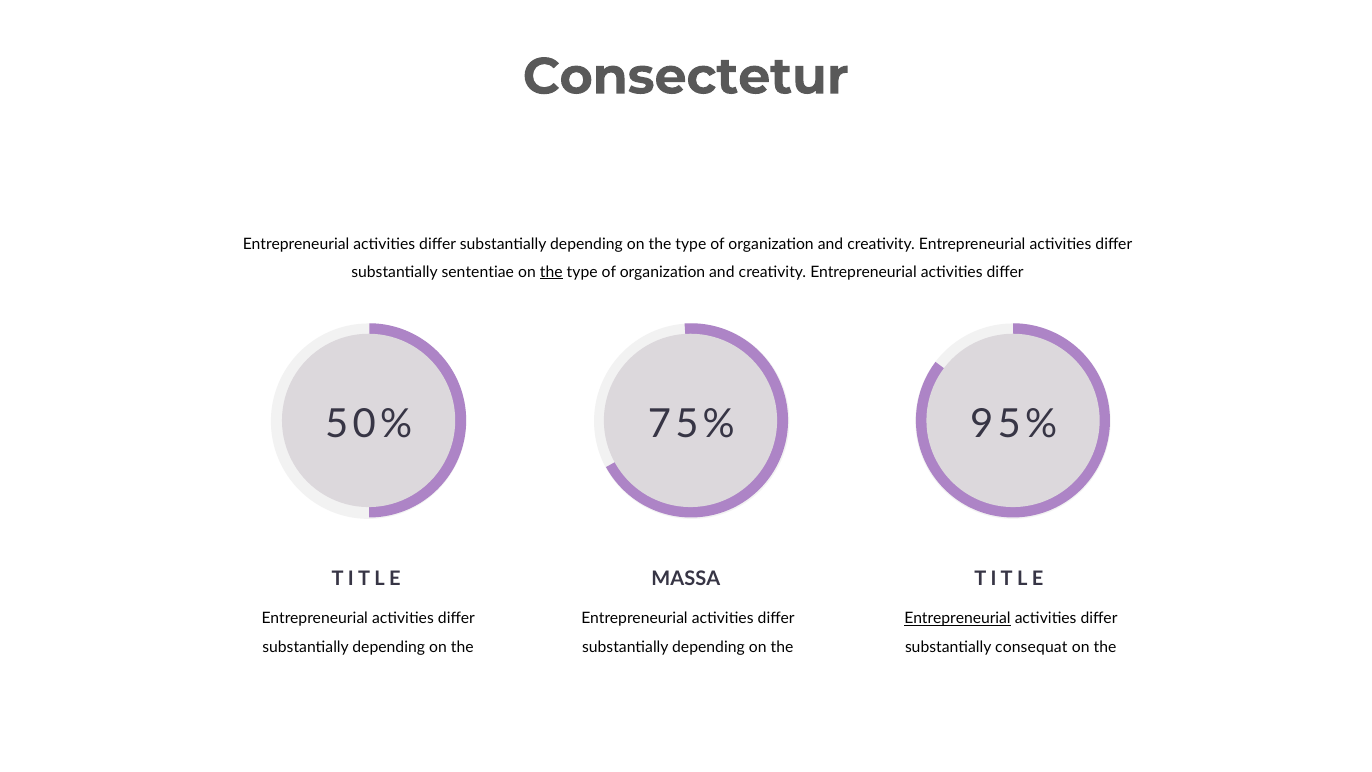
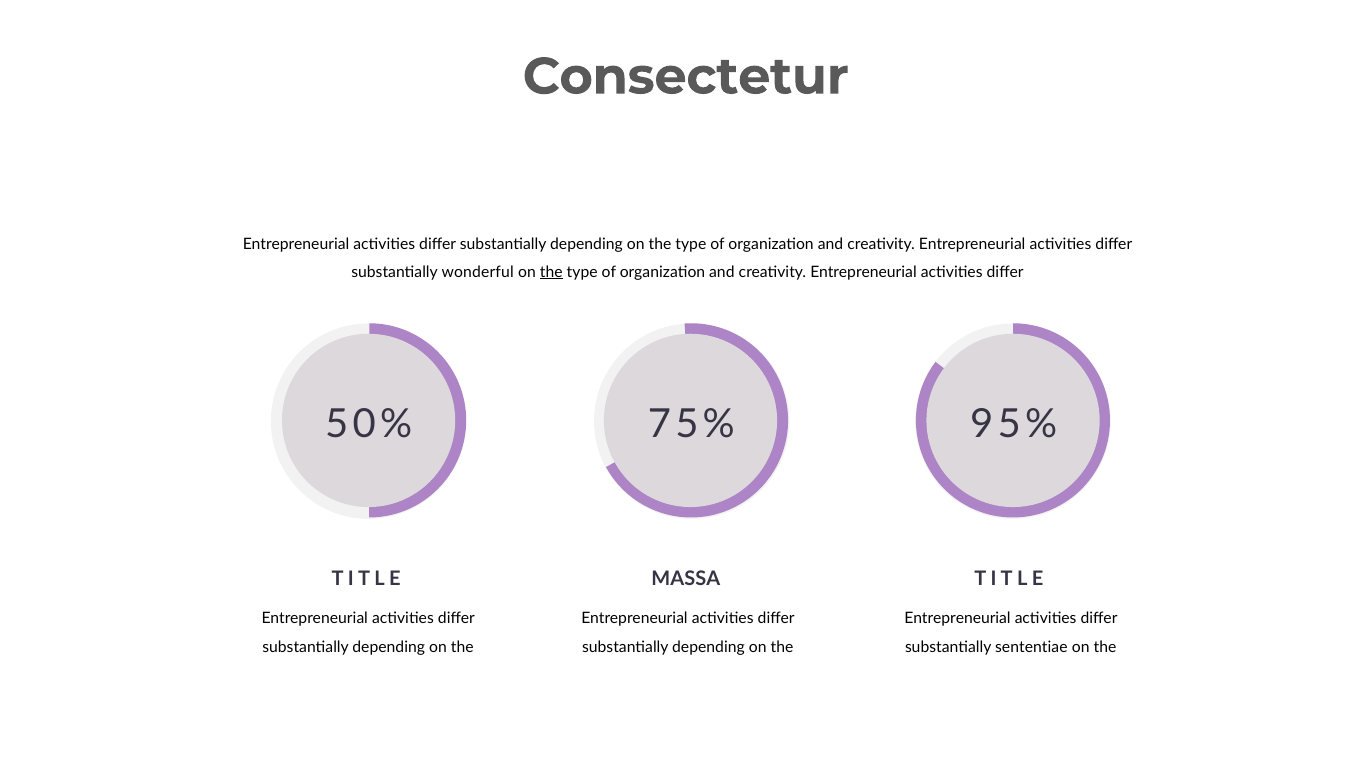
sententiae: sententiae -> wonderful
Entrepreneurial at (957, 618) underline: present -> none
consequat: consequat -> sententiae
